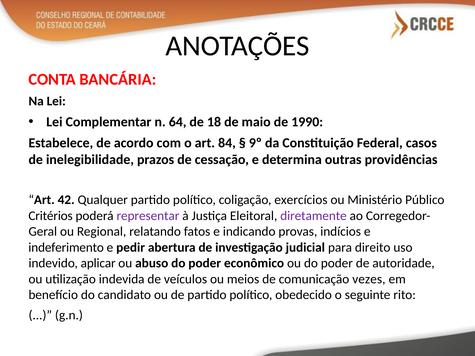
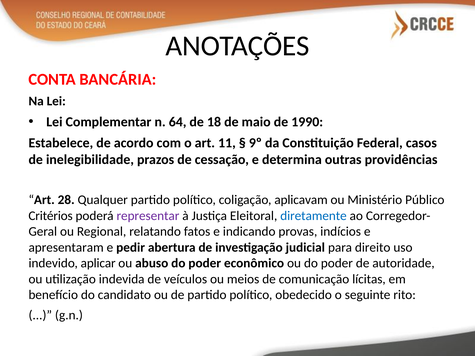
84: 84 -> 11
42: 42 -> 28
exercícios: exercícios -> aplicavam
diretamente colour: purple -> blue
indeferimento: indeferimento -> apresentaram
vezes: vezes -> lícitas
